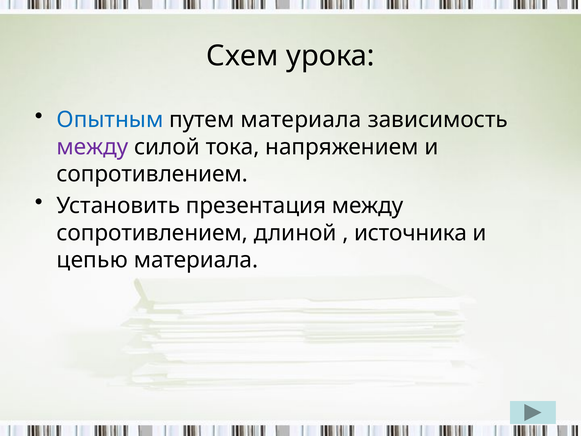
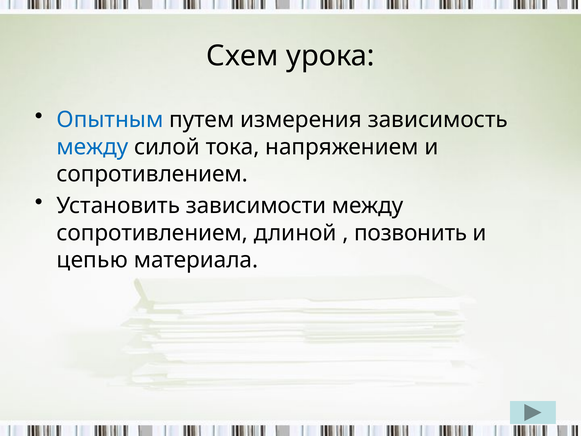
путем материала: материала -> измерения
между at (92, 147) colour: purple -> blue
презентация: презентация -> зависимости
источника: источника -> позвонить
